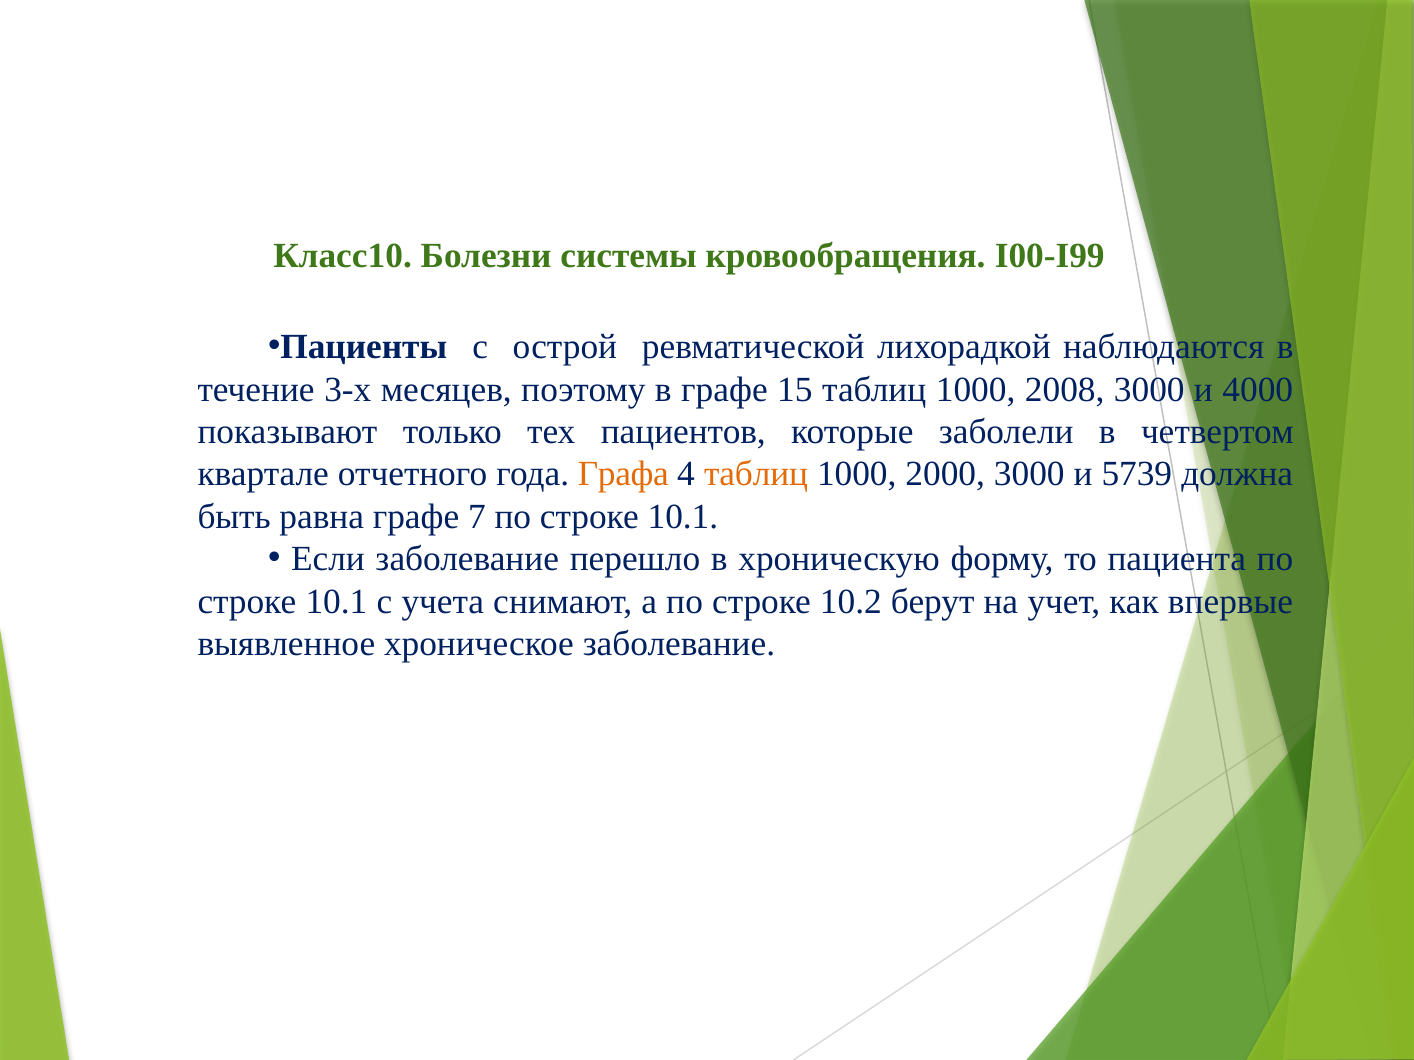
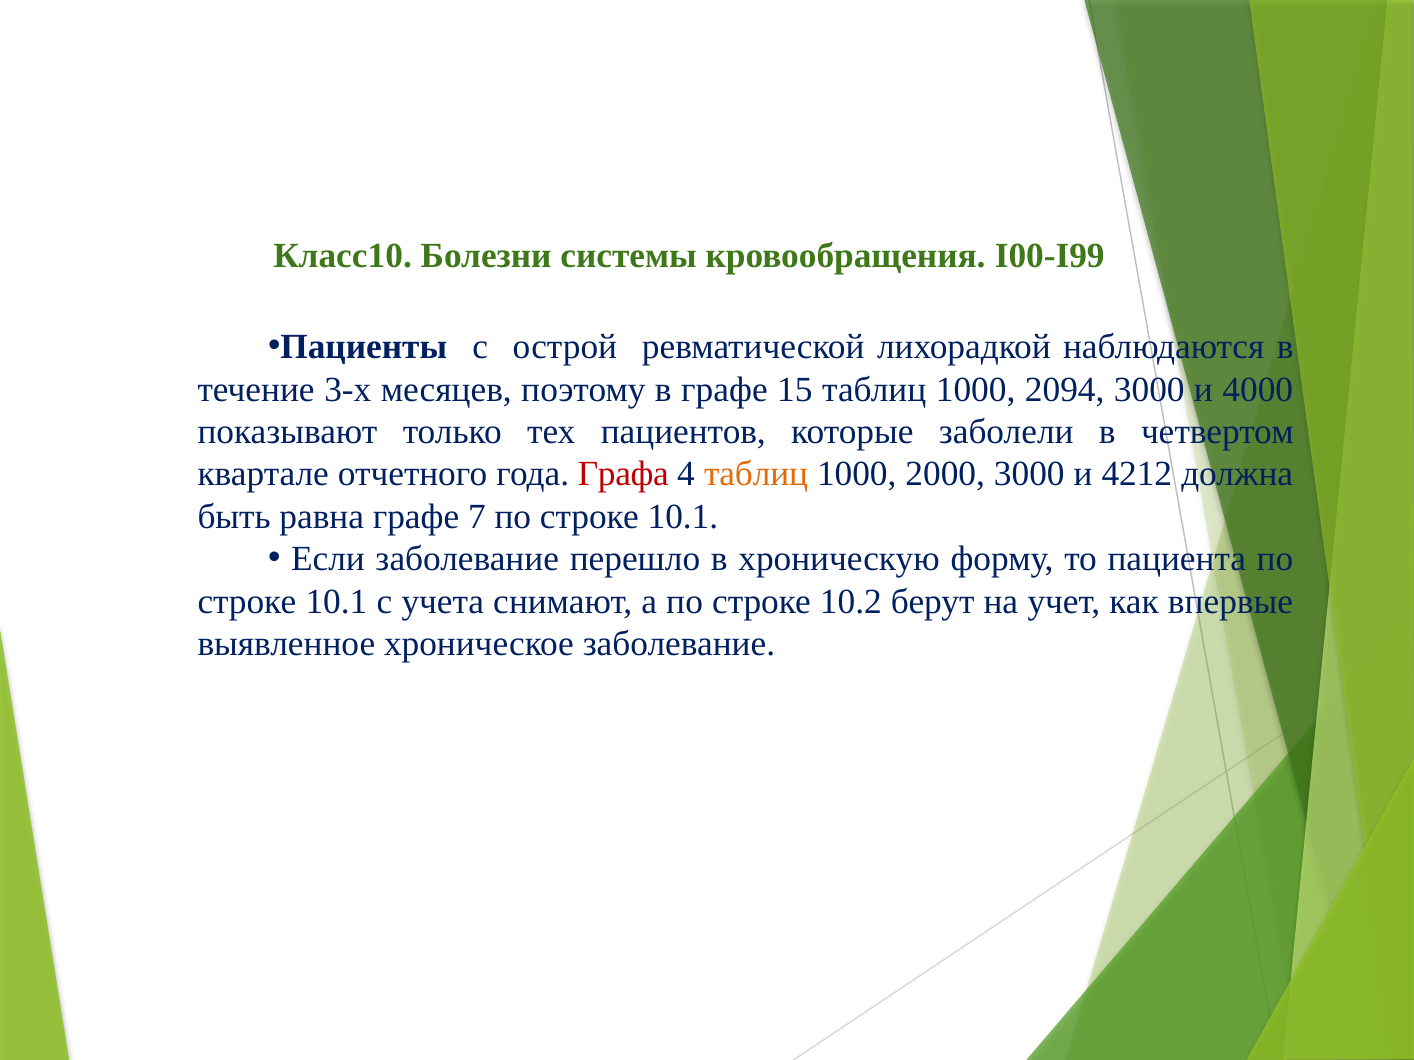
2008: 2008 -> 2094
Графа colour: orange -> red
5739: 5739 -> 4212
